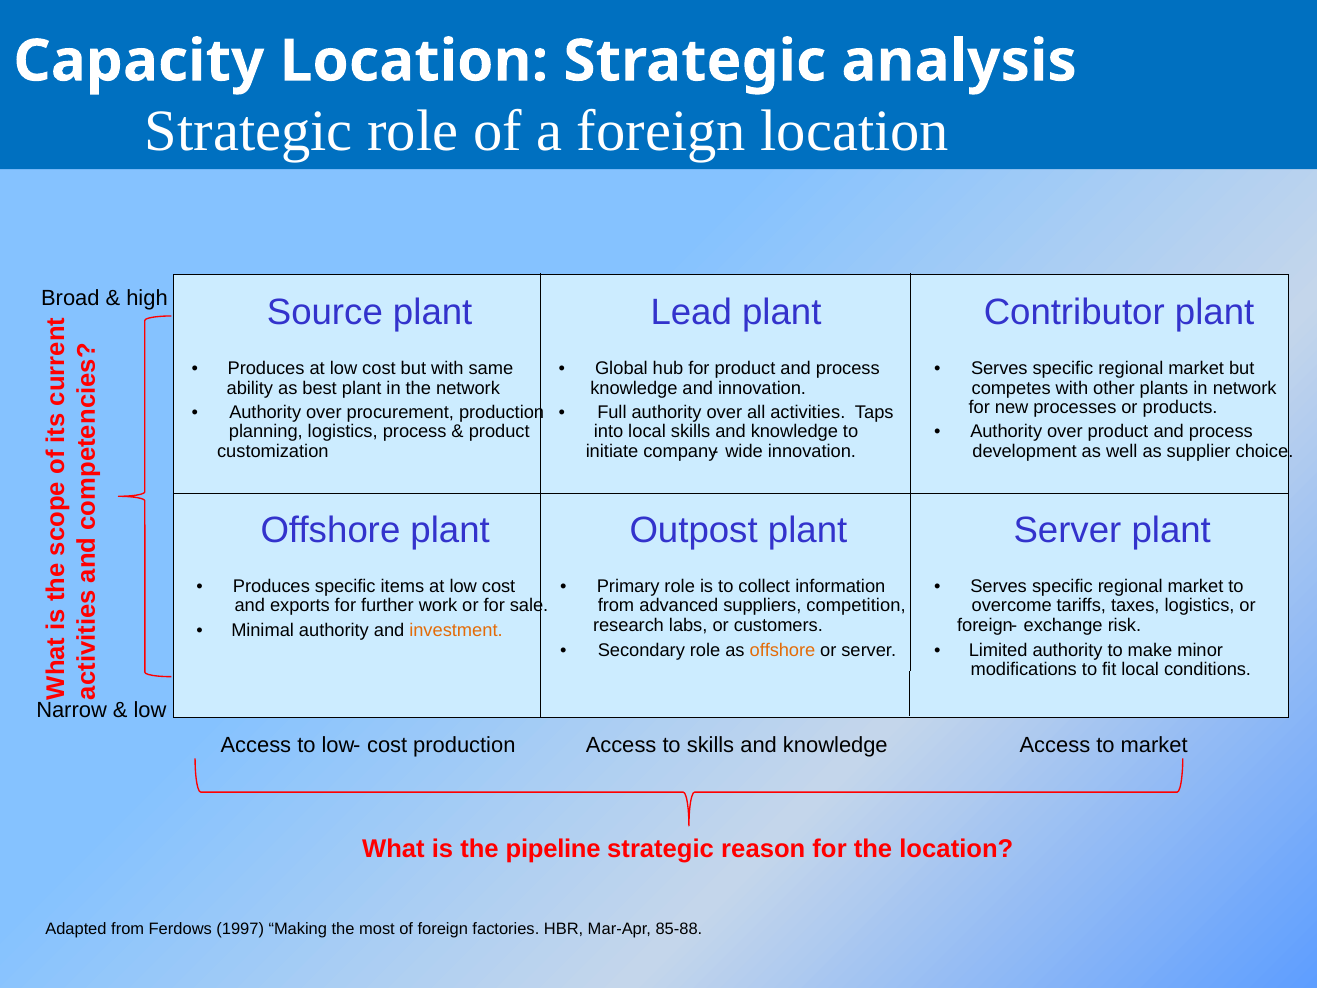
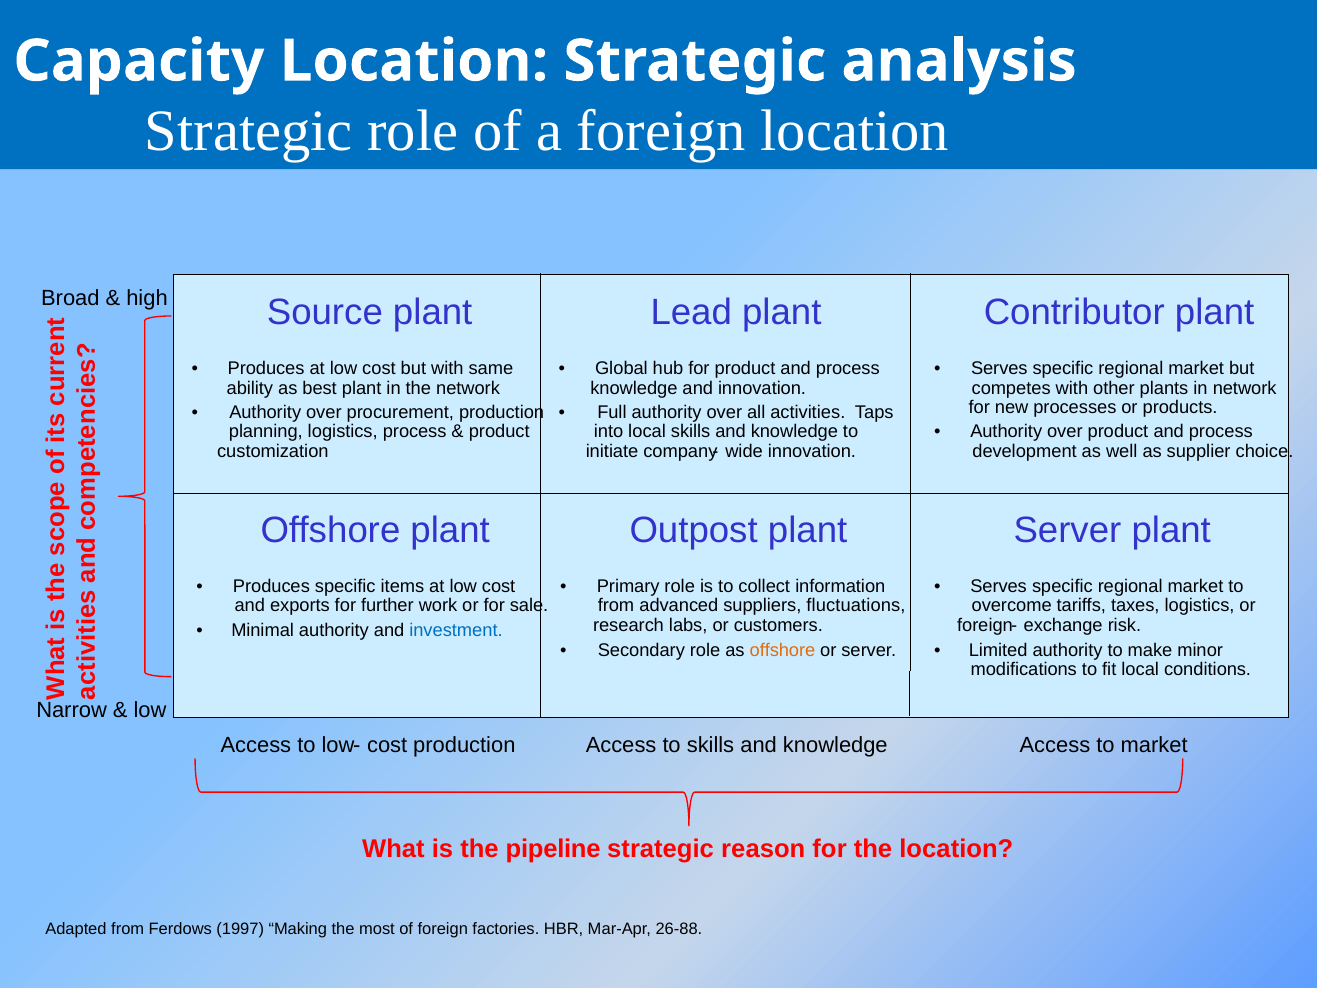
competition: competition -> fluctuations
investment colour: orange -> blue
85-88: 85-88 -> 26-88
